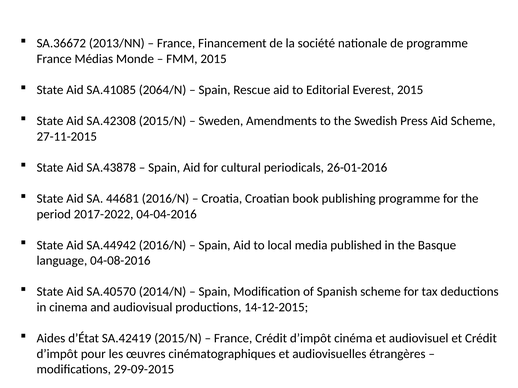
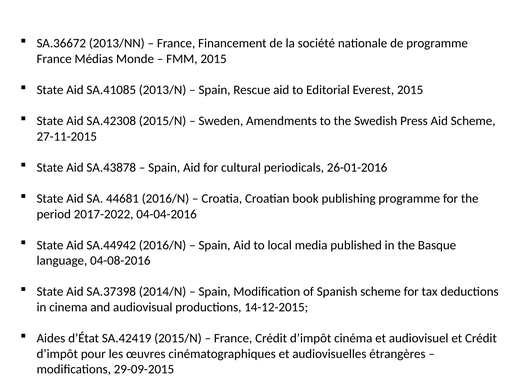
2064/N: 2064/N -> 2013/N
SA.40570: SA.40570 -> SA.37398
